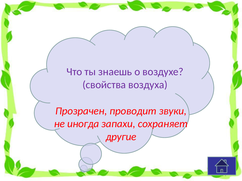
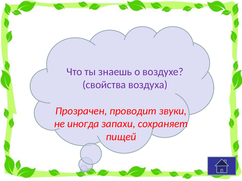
другие: другие -> пищей
